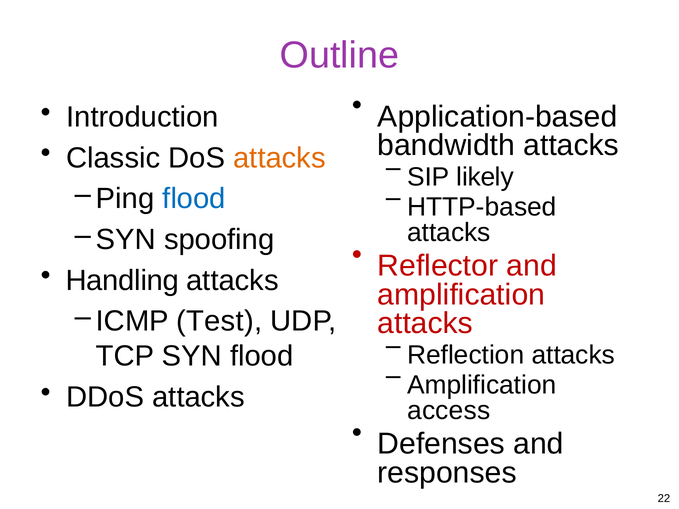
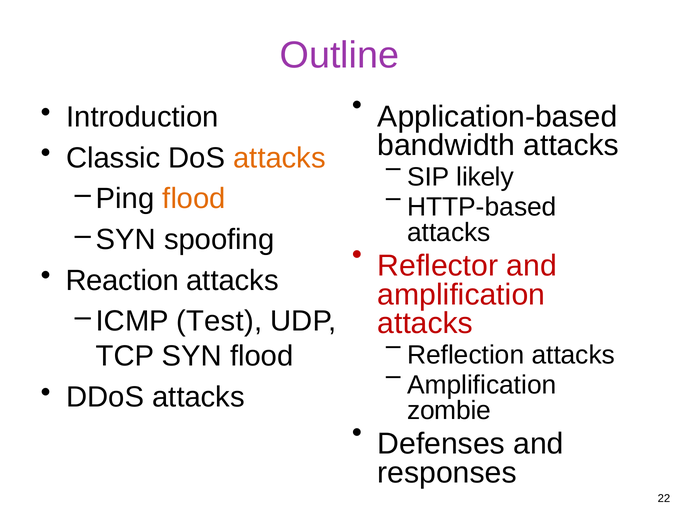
flood at (194, 199) colour: blue -> orange
Handling: Handling -> Reaction
access: access -> zombie
